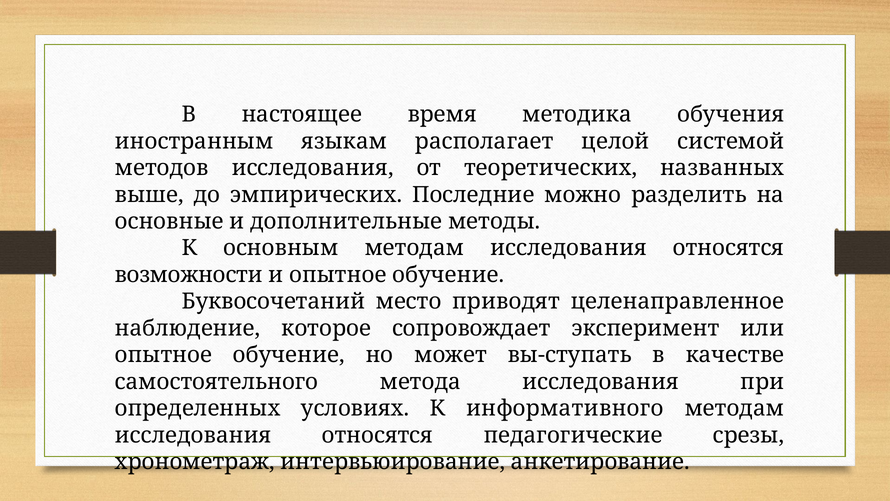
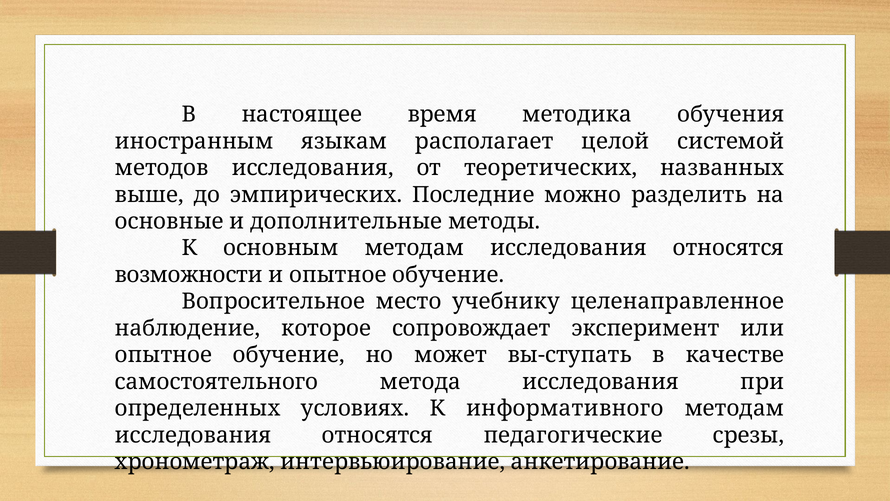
Буквосочетаний: Буквосочетаний -> Вопросительное
приводят: приводят -> учебнику
